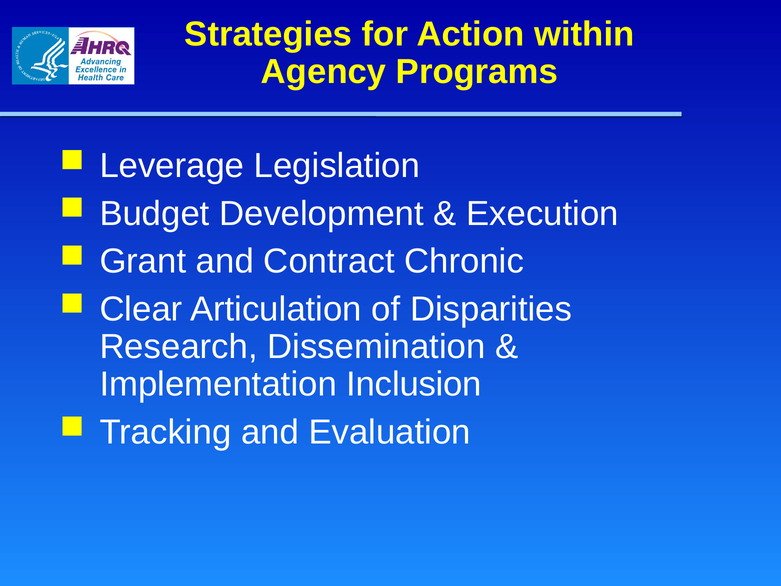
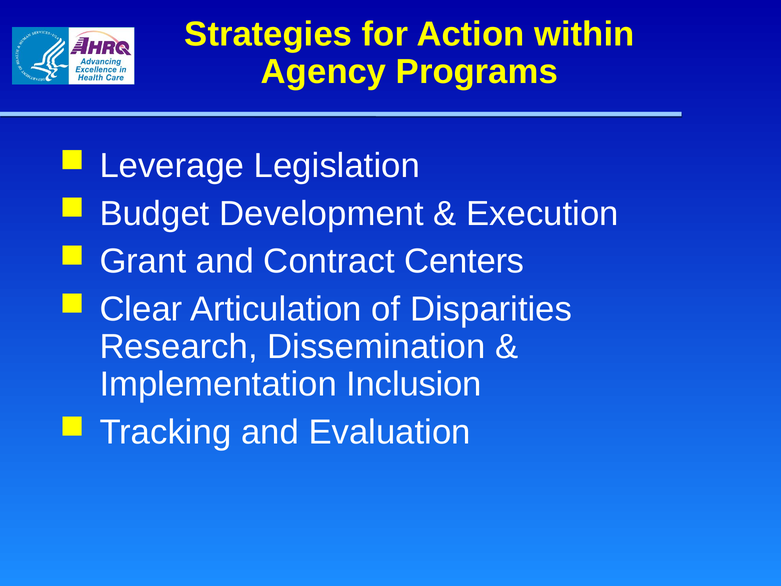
Chronic: Chronic -> Centers
